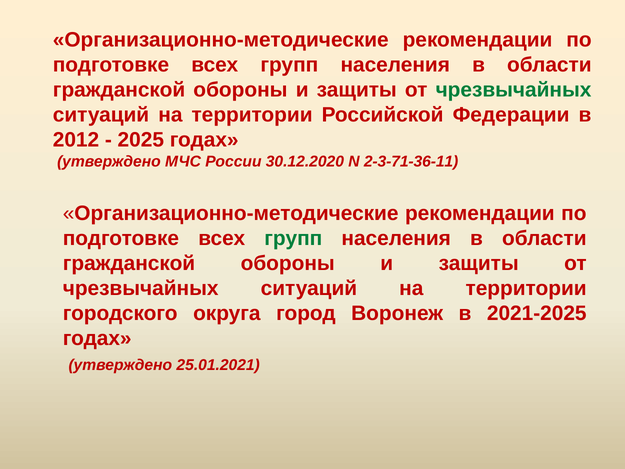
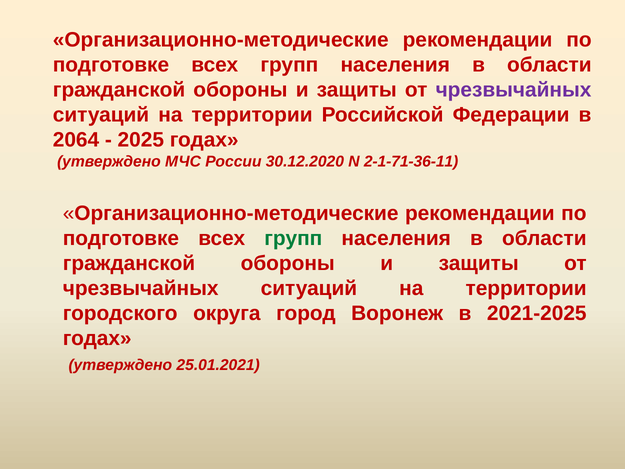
чрезвычайных at (514, 90) colour: green -> purple
2012: 2012 -> 2064
2-3-71-36-11: 2-3-71-36-11 -> 2-1-71-36-11
